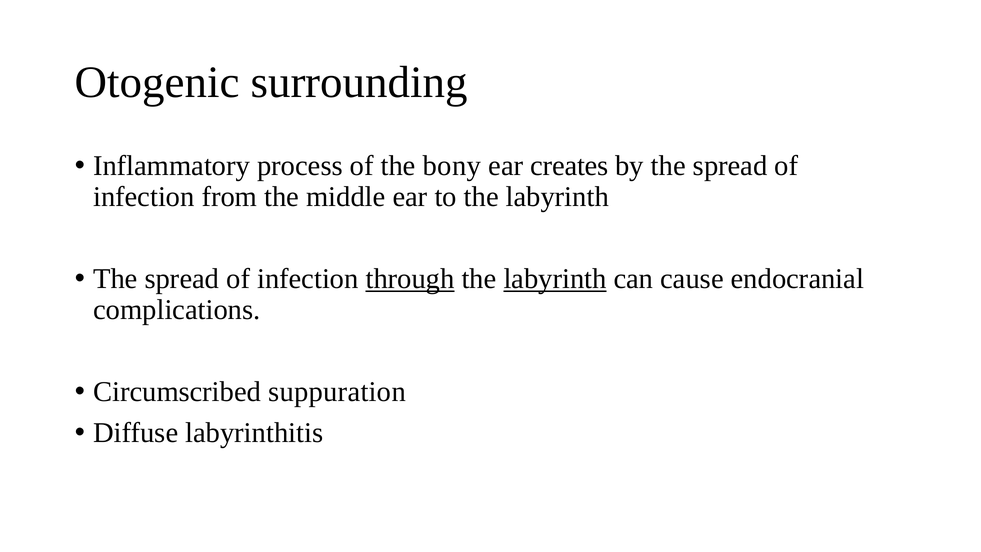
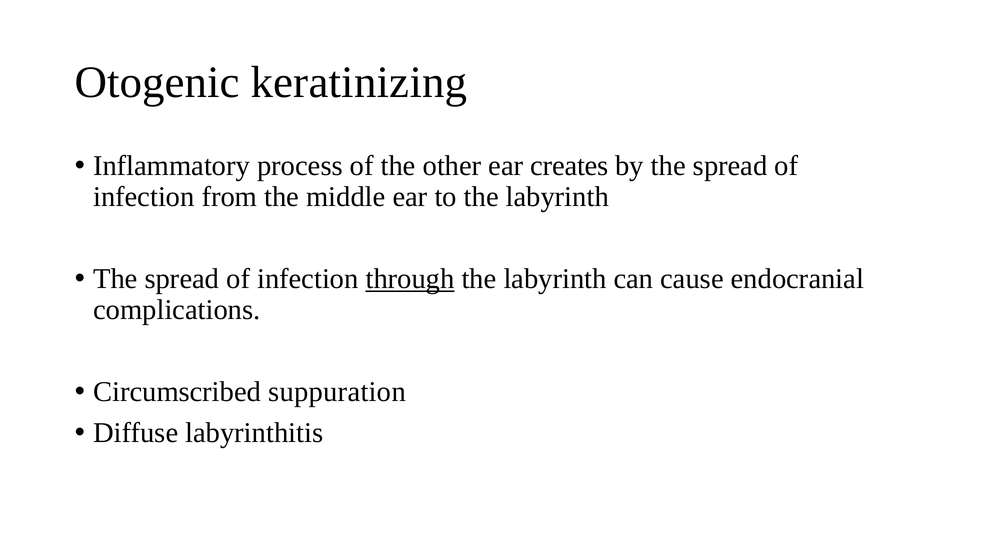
surrounding: surrounding -> keratinizing
bony: bony -> other
labyrinth at (555, 279) underline: present -> none
